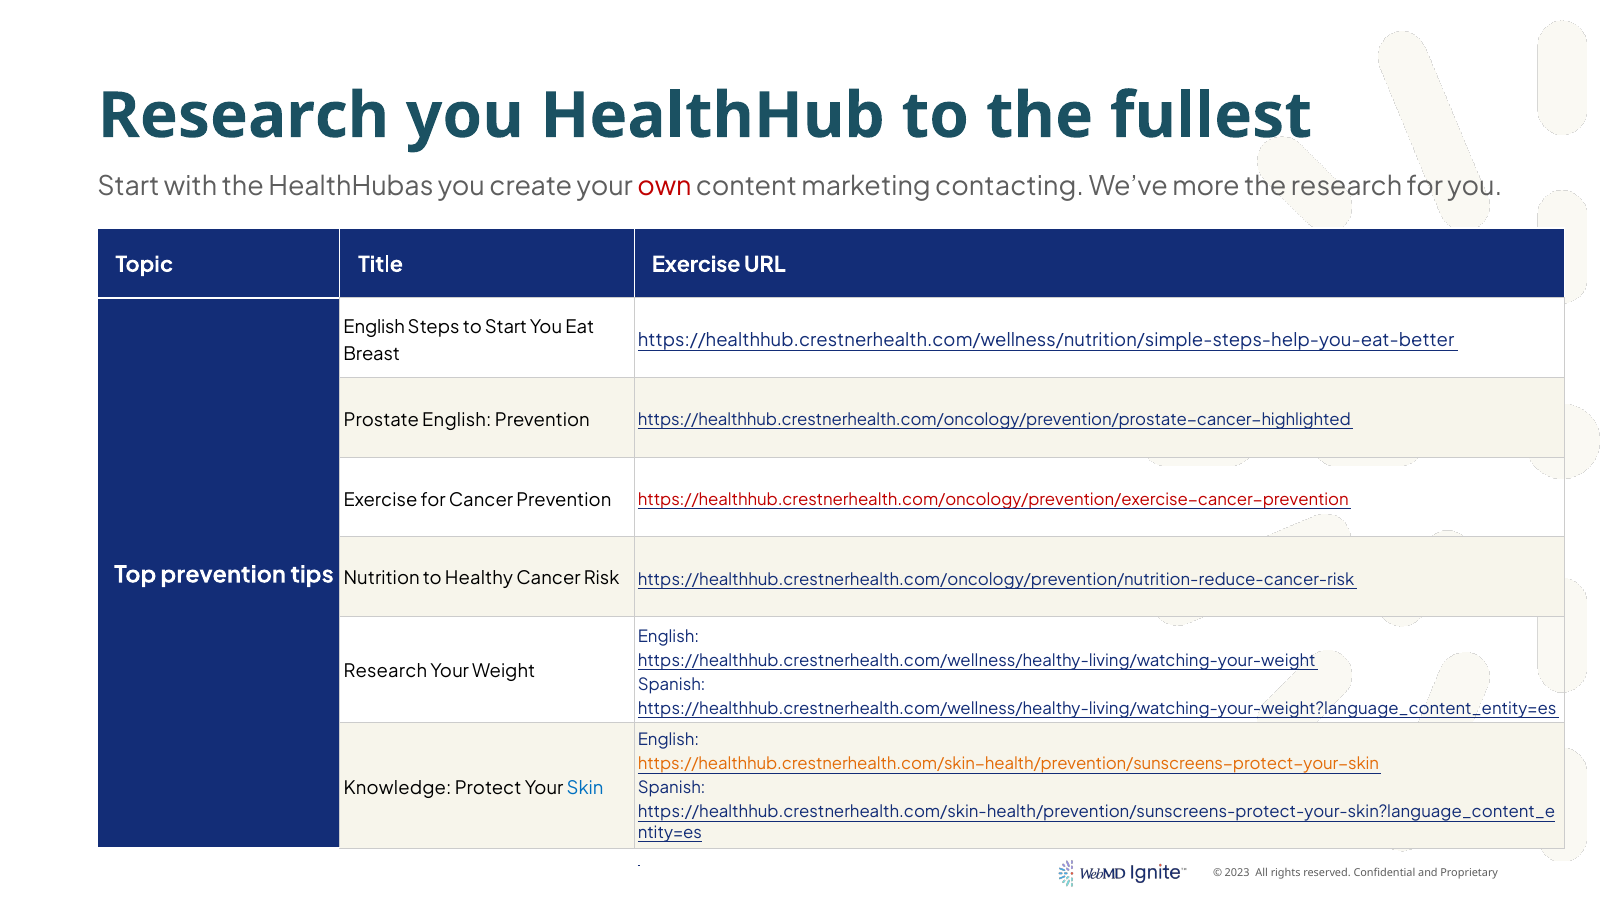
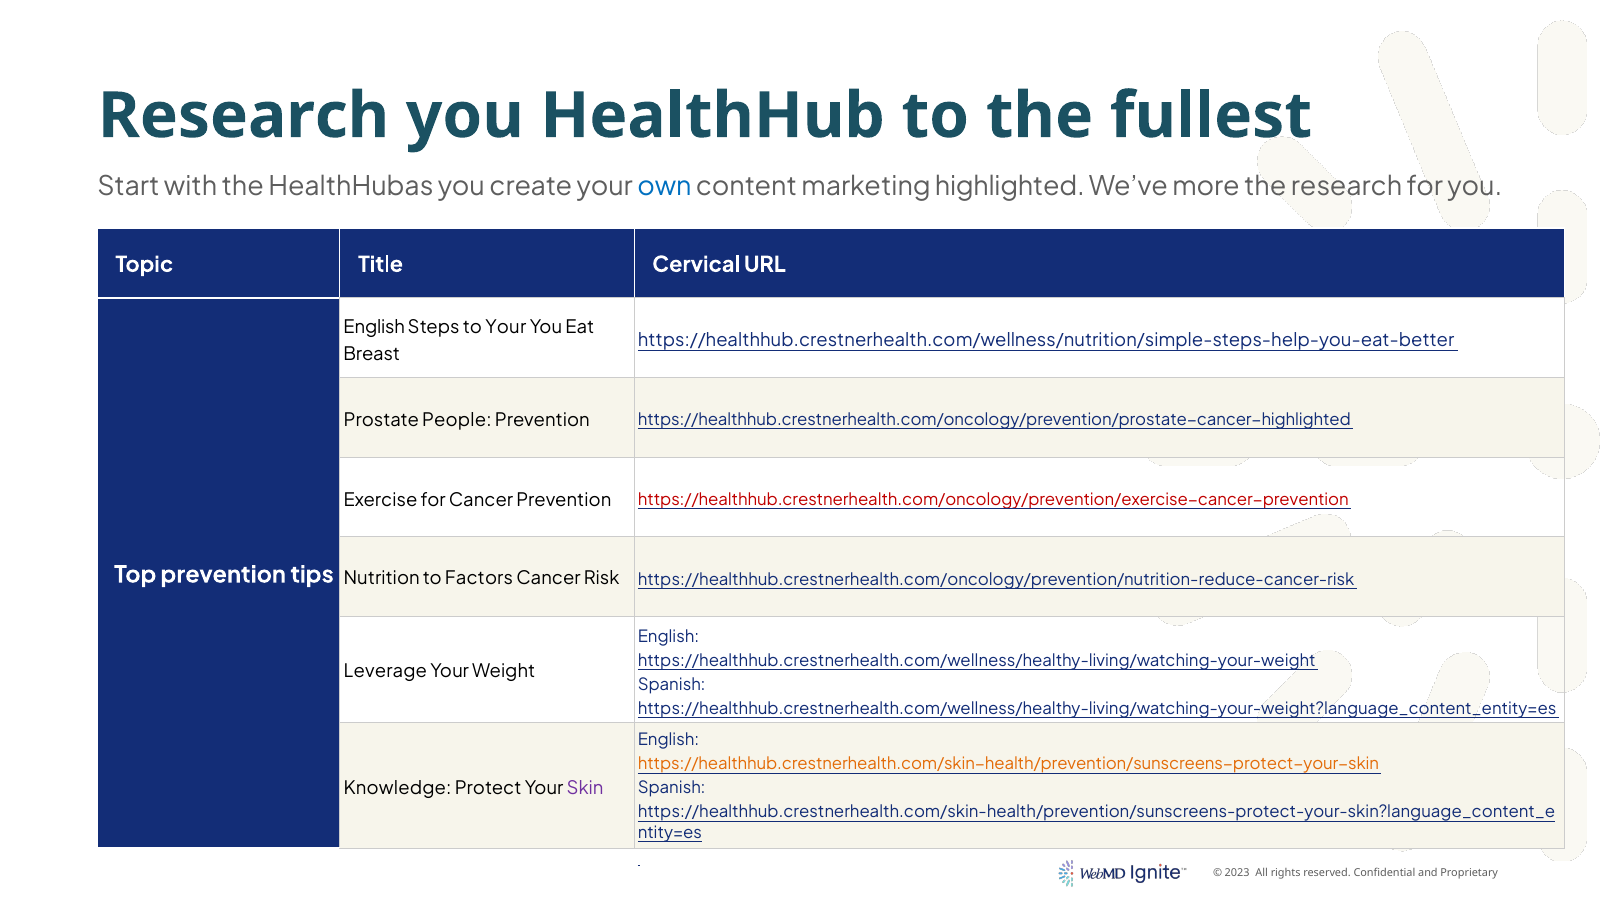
own colour: red -> blue
contacting: contacting -> highlighted
Title Exercise: Exercise -> Cervical
to Start: Start -> Your
Prostate English: English -> People
Healthy: Healthy -> Factors
Research at (385, 671): Research -> Leverage
Skin colour: blue -> purple
